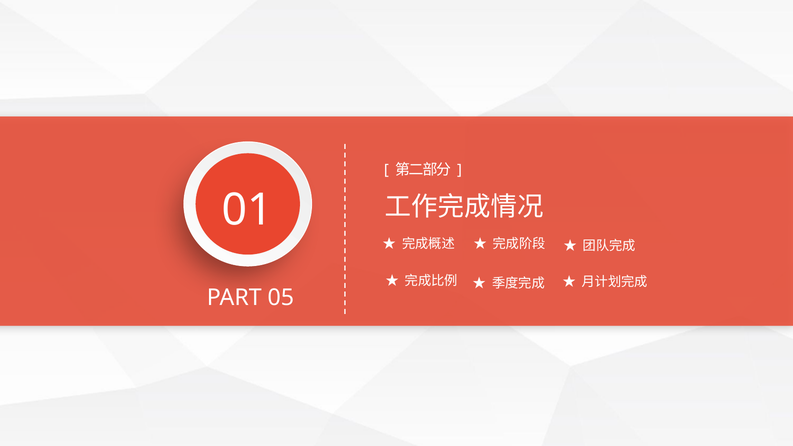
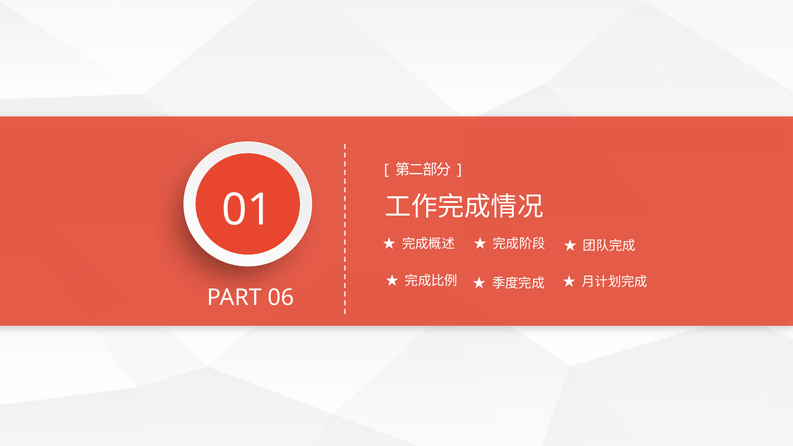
05: 05 -> 06
